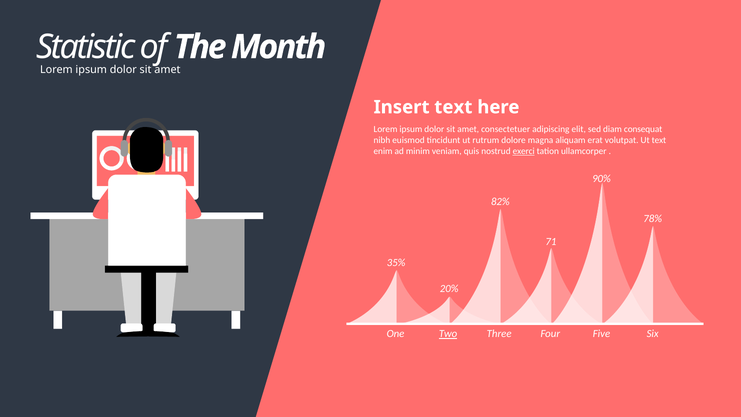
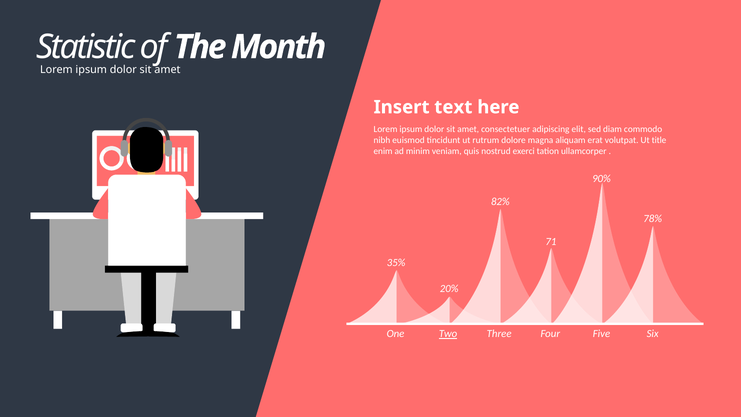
consequat: consequat -> commodo
Ut text: text -> title
exerci underline: present -> none
